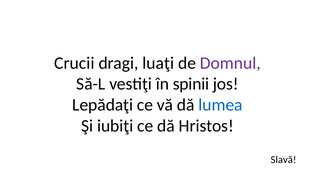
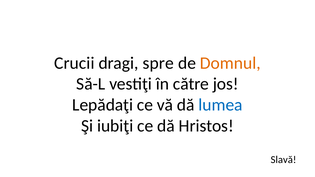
luaţi: luaţi -> spre
Domnul colour: purple -> orange
spinii: spinii -> către
